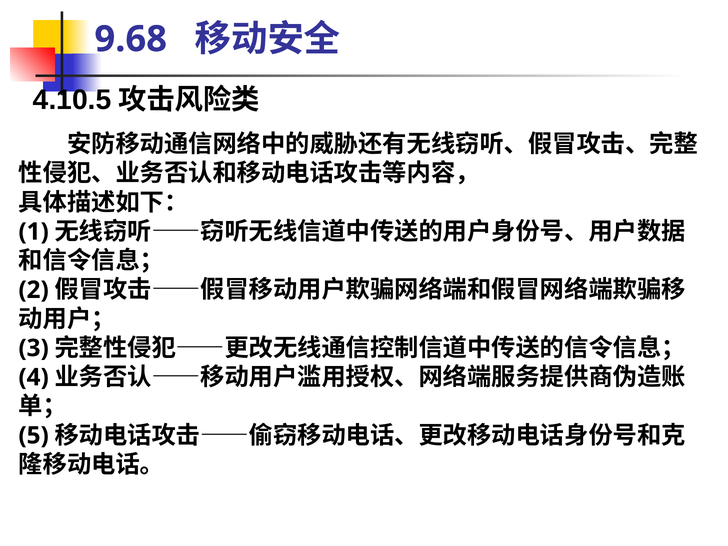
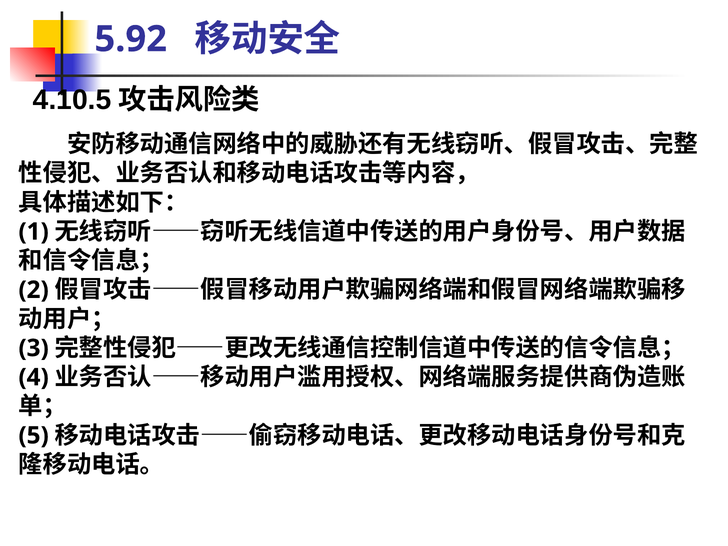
9.68: 9.68 -> 5.92
